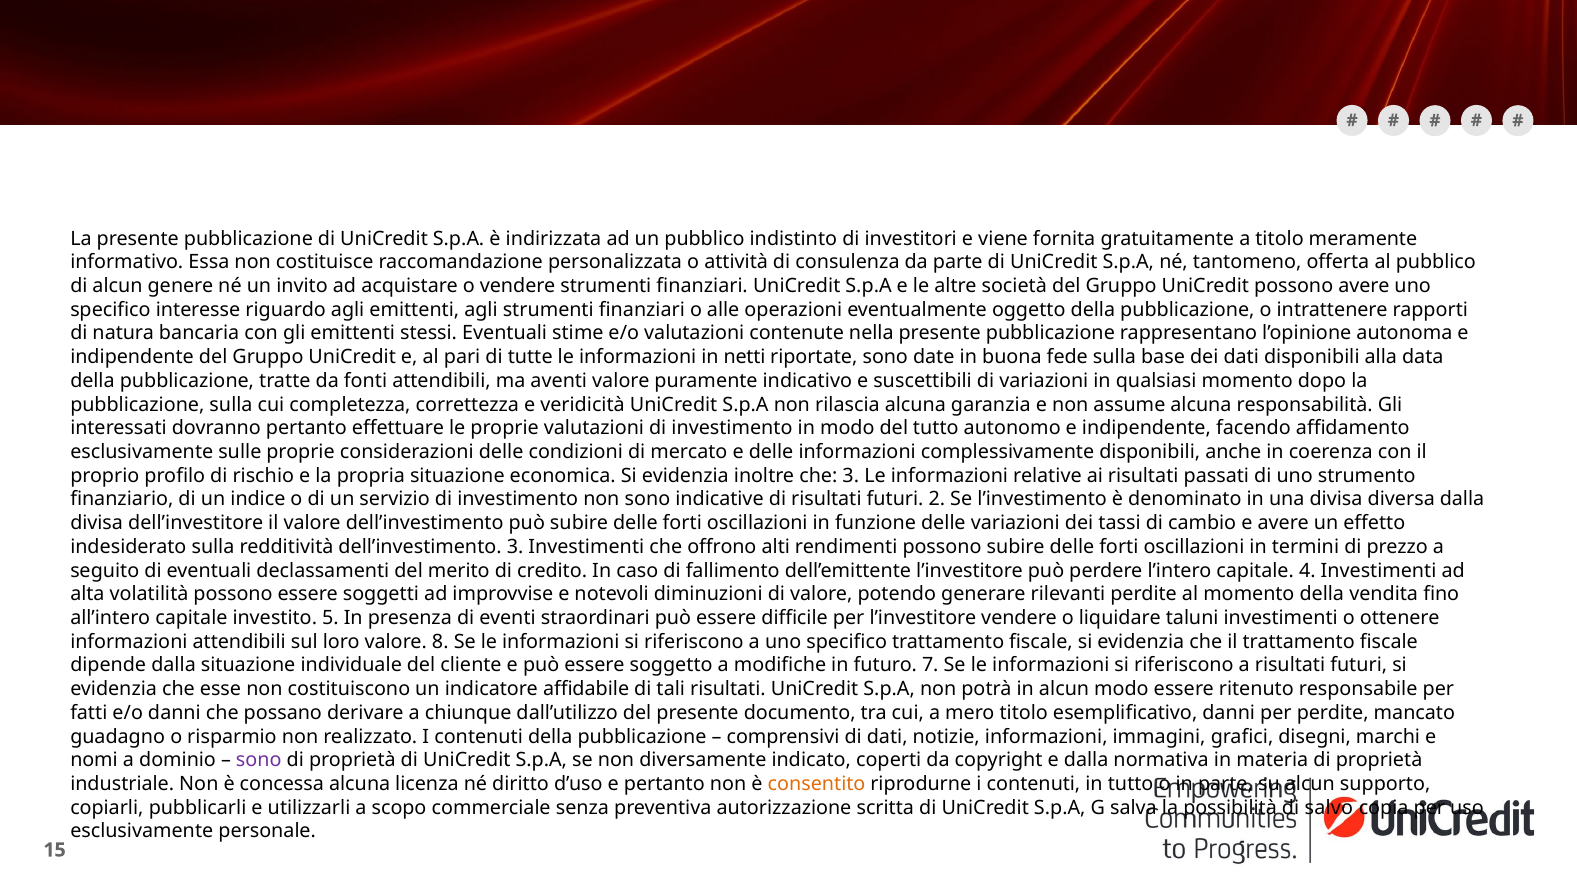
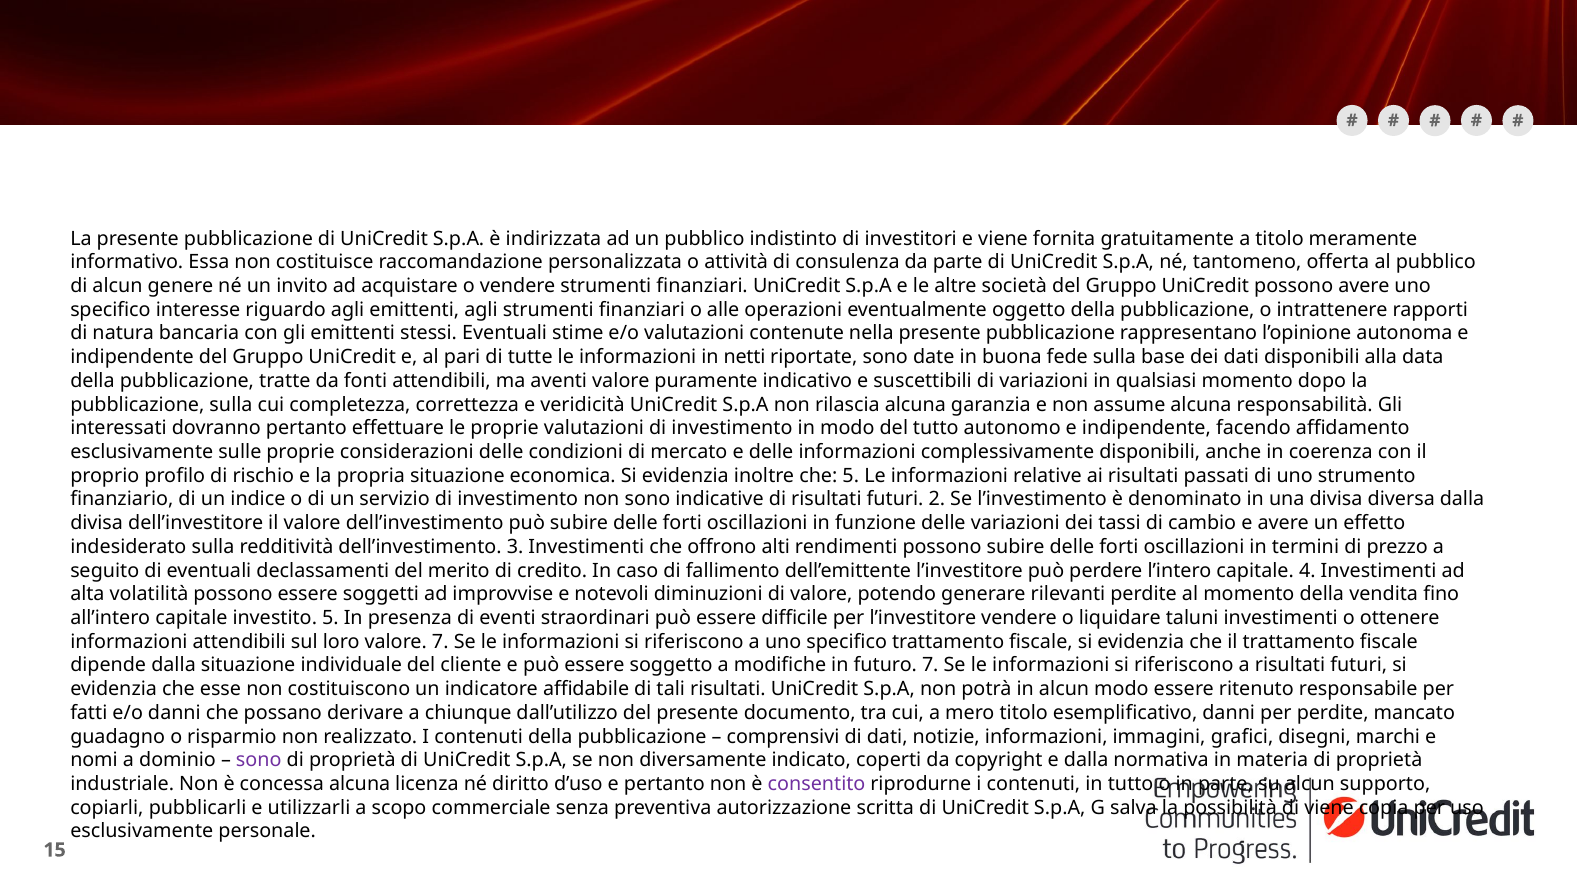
che 3: 3 -> 5
valore 8: 8 -> 7
consentito colour: orange -> purple
di salvo: salvo -> viene
